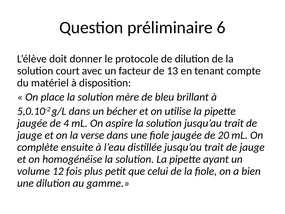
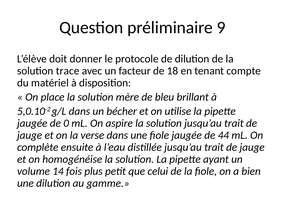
6: 6 -> 9
court: court -> trace
13: 13 -> 18
4: 4 -> 0
20: 20 -> 44
12: 12 -> 14
